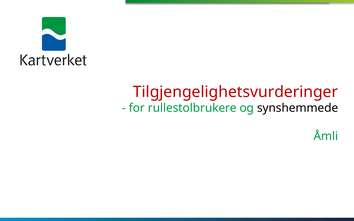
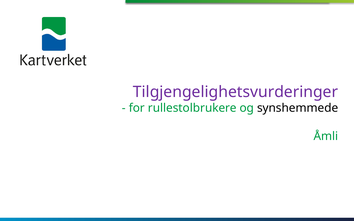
Tilgjengelighetsvurderinger colour: red -> purple
